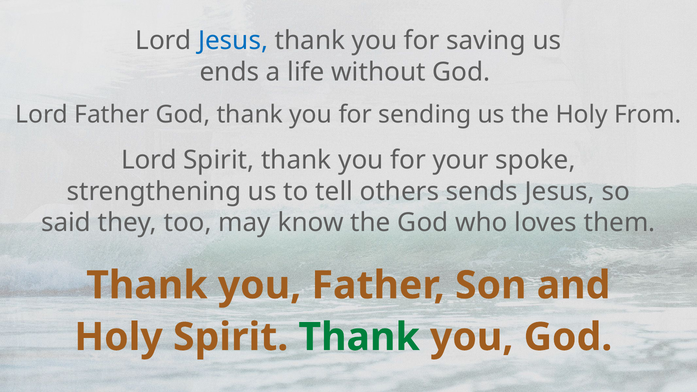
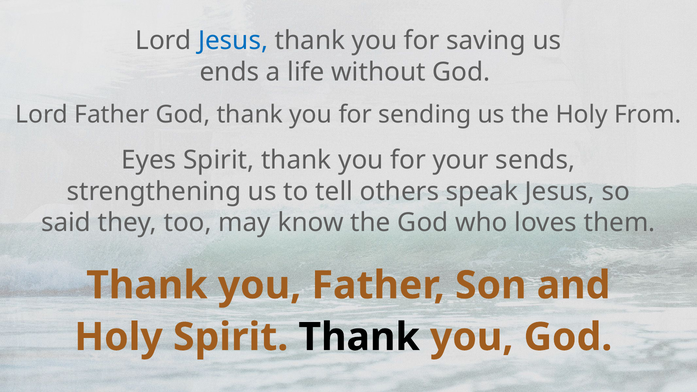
Lord at (149, 160): Lord -> Eyes
spoke: spoke -> sends
sends: sends -> speak
Thank at (359, 337) colour: green -> black
